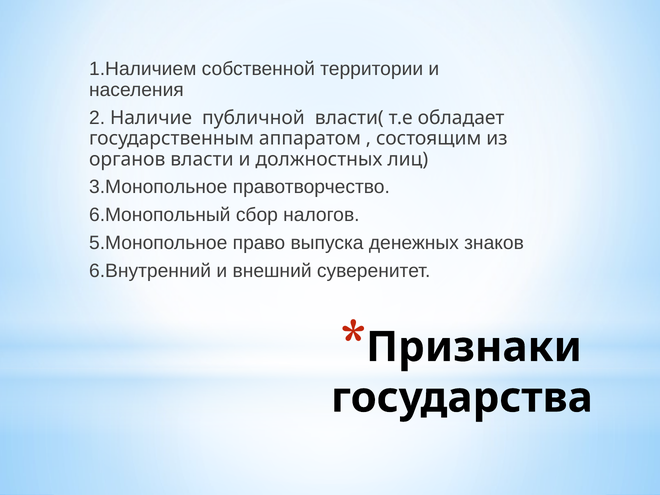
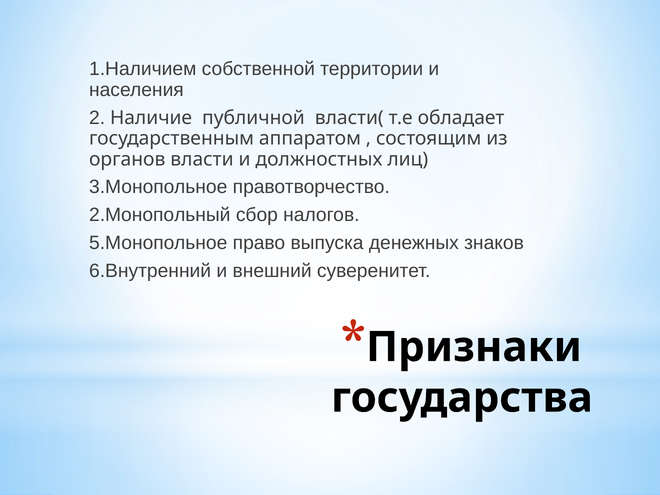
6.Монопольный: 6.Монопольный -> 2.Монопольный
